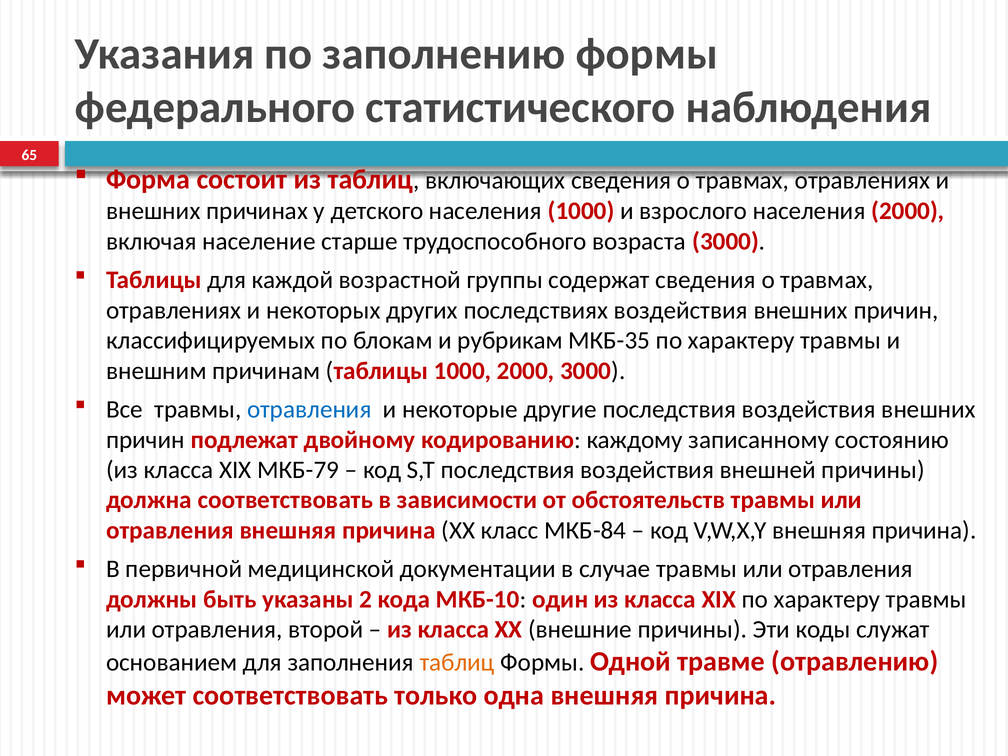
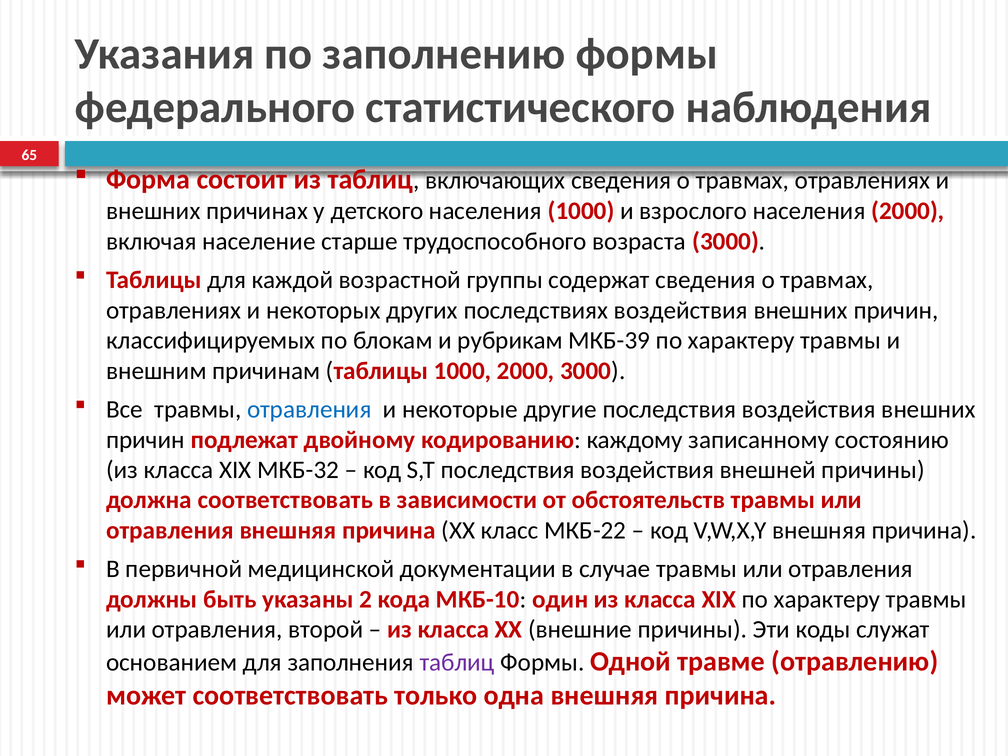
МКБ-35: МКБ-35 -> МКБ-39
МКБ-79: МКБ-79 -> МКБ-32
МКБ-84: МКБ-84 -> МКБ-22
таблиц at (457, 663) colour: orange -> purple
